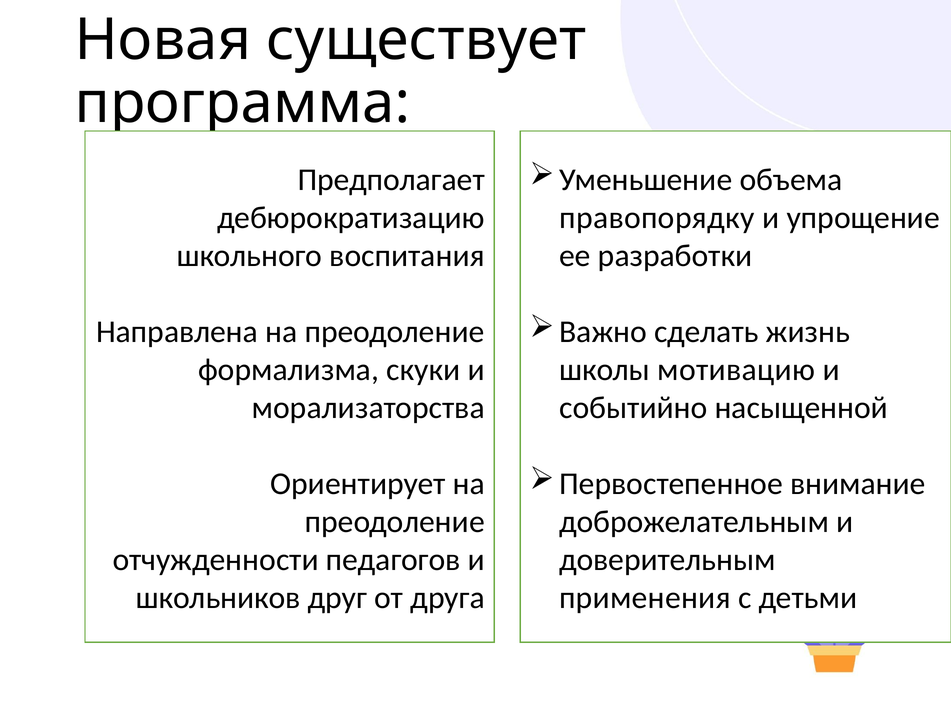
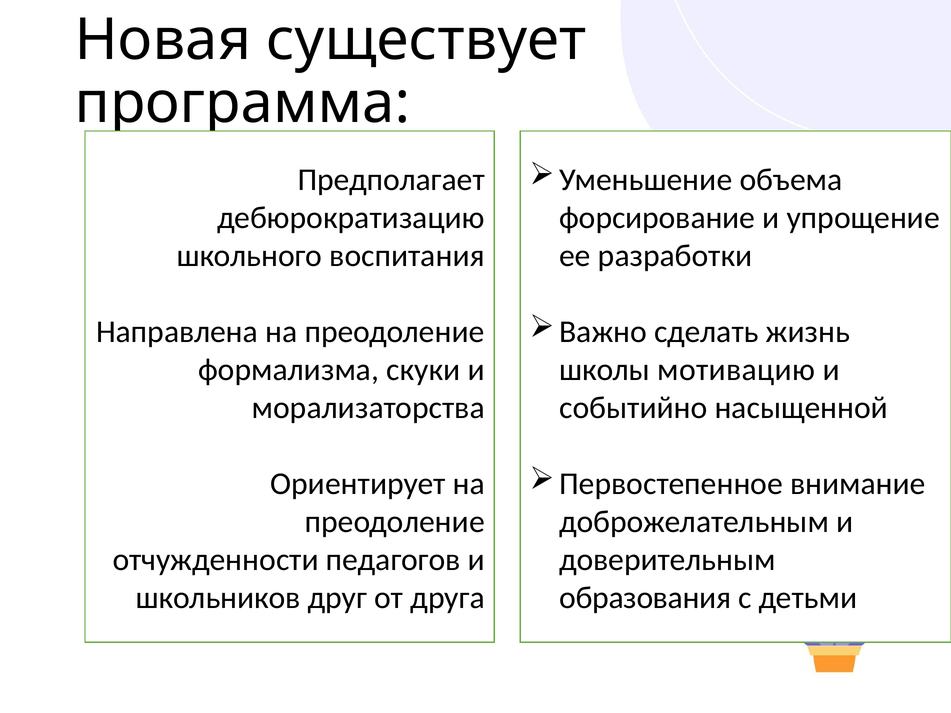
правопорядку: правопорядку -> форсирование
применения: применения -> образования
